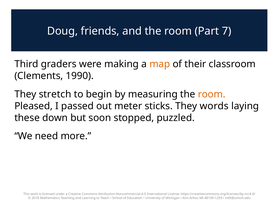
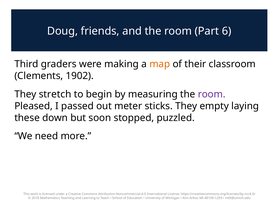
7: 7 -> 6
1990: 1990 -> 1902
room at (212, 94) colour: orange -> purple
words: words -> empty
